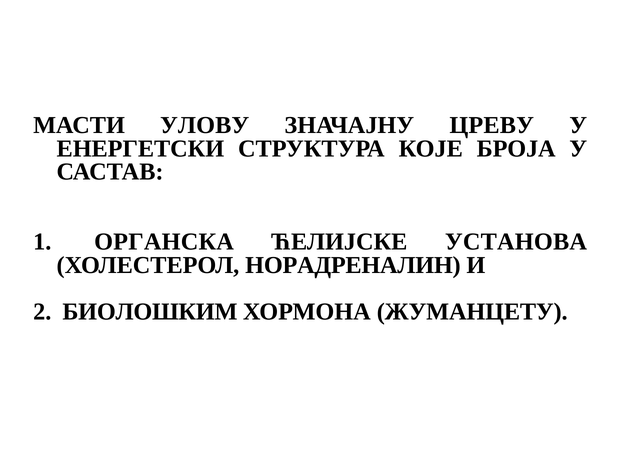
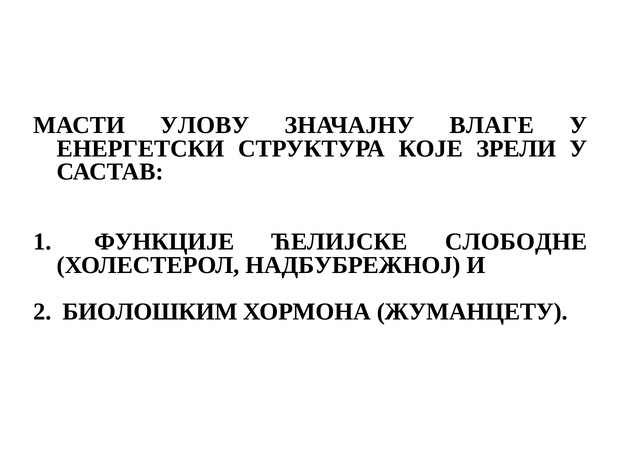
ЦРЕВУ: ЦРЕВУ -> ВЛАГЕ
БРОЈА: БРОЈА -> ЗРЕЛИ
ОРГАНСКА: ОРГАНСКА -> ФУНКЦИЈЕ
УСТАНОВА: УСТАНОВА -> СЛОБОДНЕ
НОРАДРЕНАЛИН: НОРАДРЕНАЛИН -> НАДБУБРЕЖНОЈ
